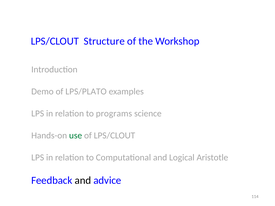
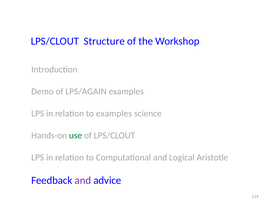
LPS/PLATO: LPS/PLATO -> LPS/AGAIN
to programs: programs -> examples
and at (83, 181) colour: black -> purple
